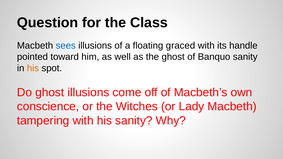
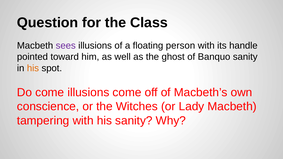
sees colour: blue -> purple
graced: graced -> person
Do ghost: ghost -> come
